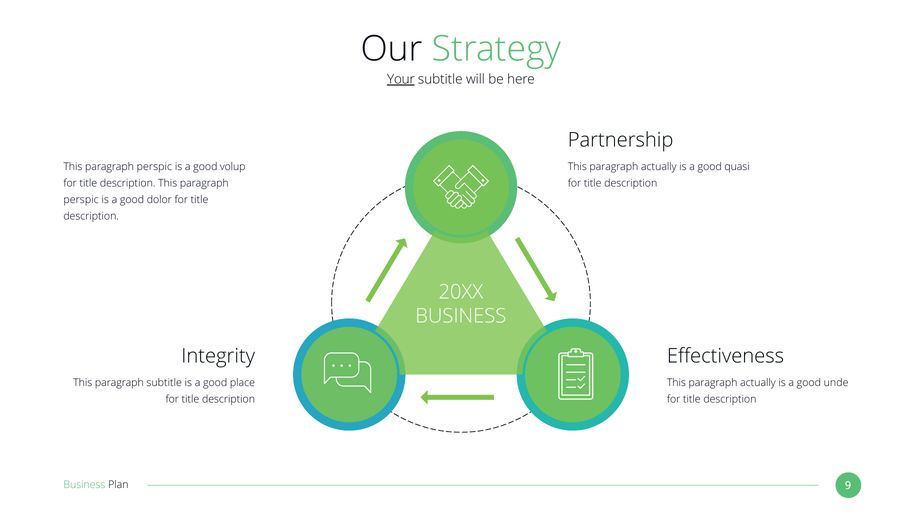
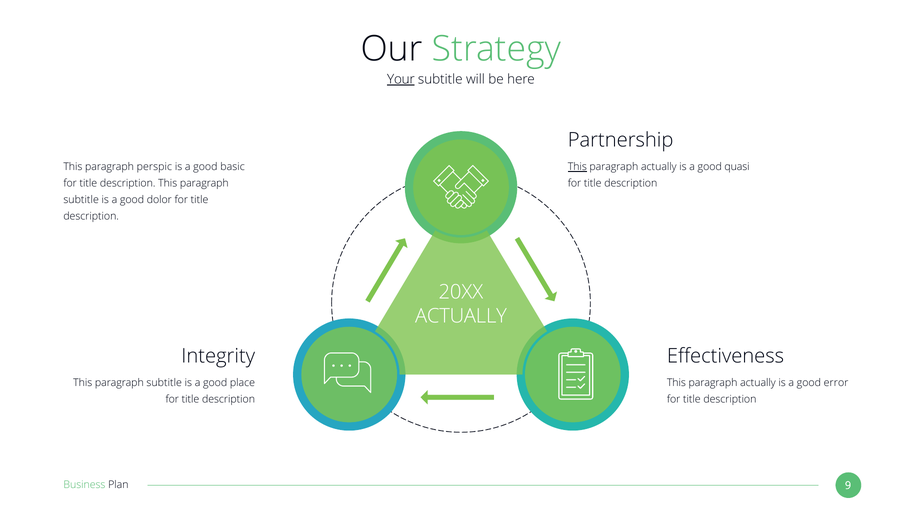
volup: volup -> basic
This at (577, 167) underline: none -> present
perspic at (81, 200): perspic -> subtitle
BUSINESS at (461, 317): BUSINESS -> ACTUALLY
unde: unde -> error
